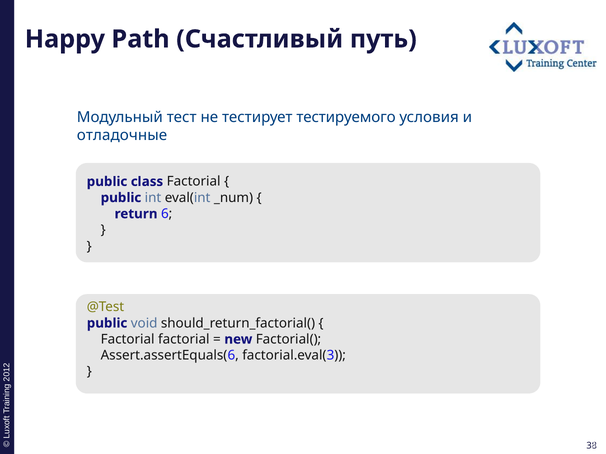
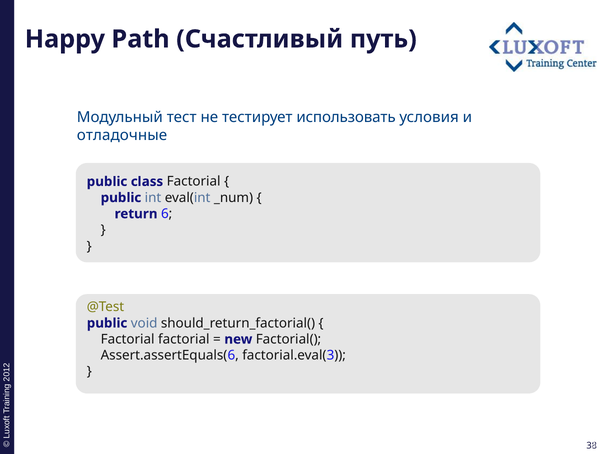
тестируемого: тестируемого -> использовать
